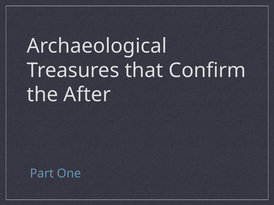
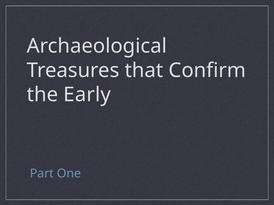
After: After -> Early
